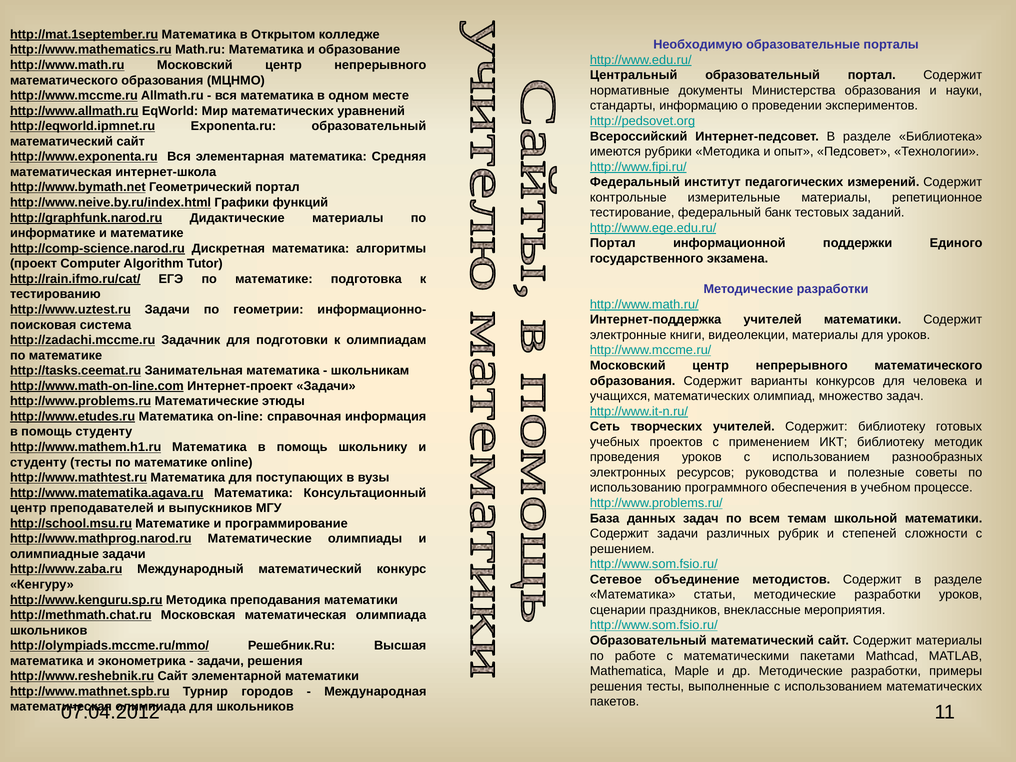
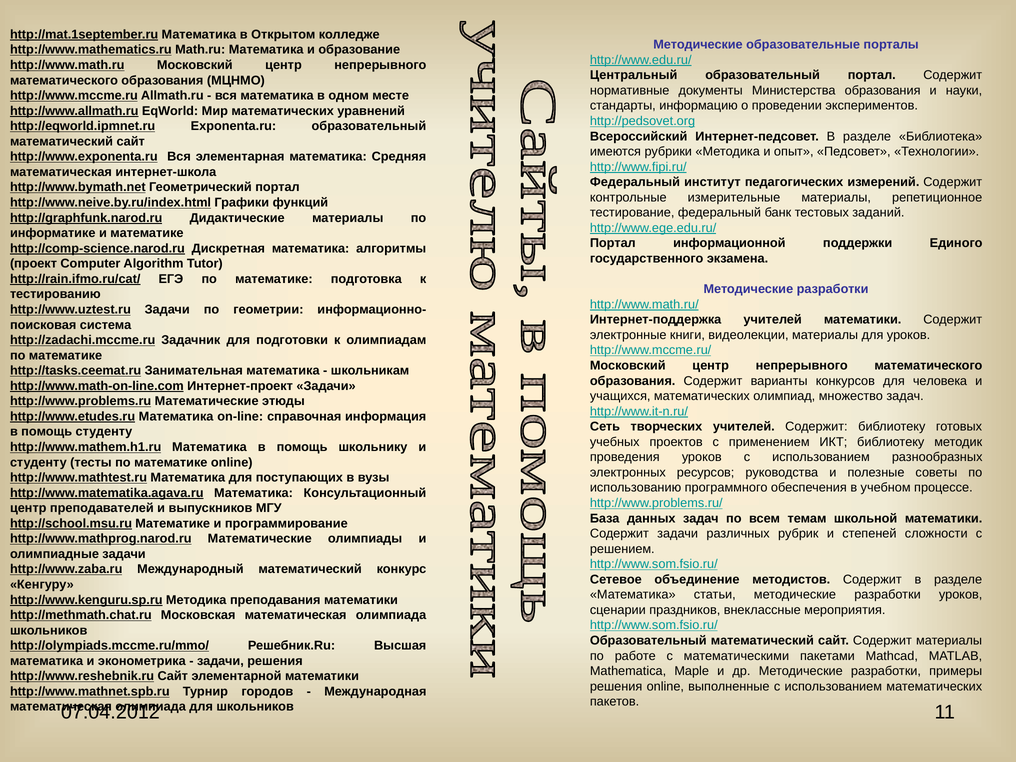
Необходимую at (698, 45): Необходимую -> Методические
тесты at (665, 686): тесты -> online
